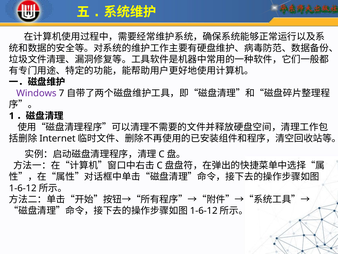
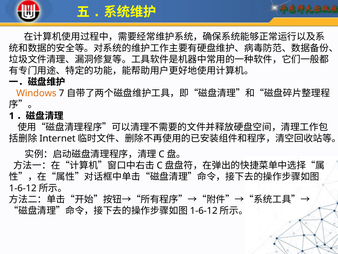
Windows colour: purple -> orange
